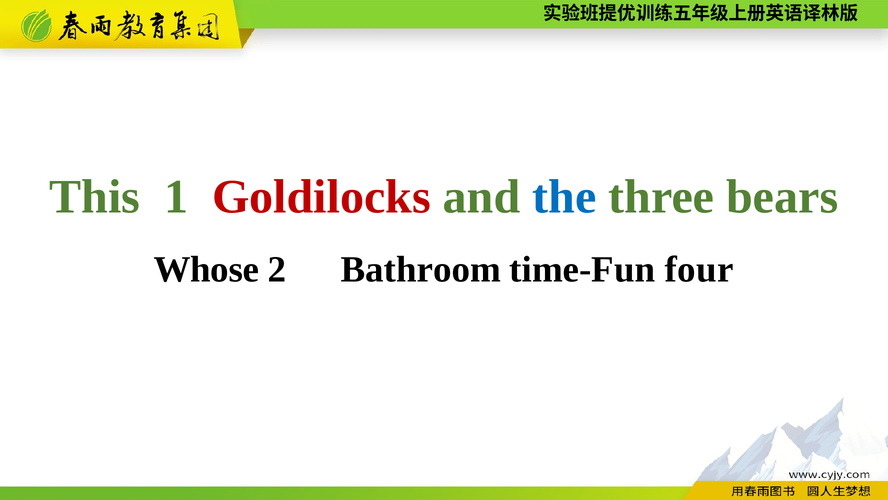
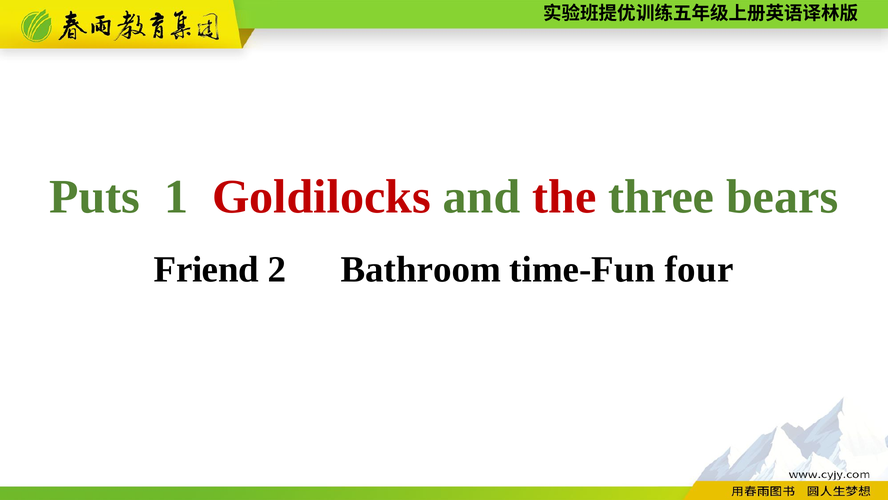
This: This -> Puts
the colour: blue -> red
Whose: Whose -> Friend
